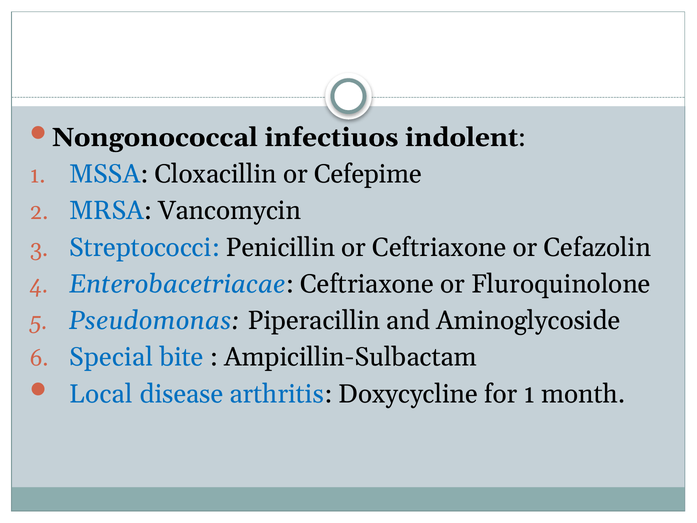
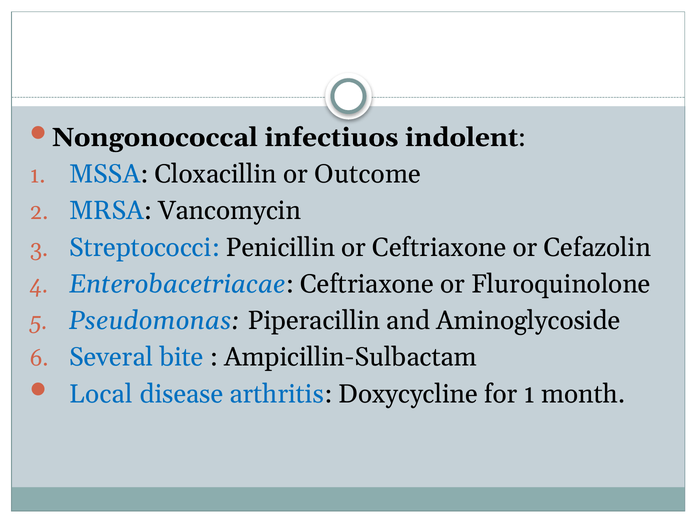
Cefepime: Cefepime -> Outcome
Special: Special -> Several
